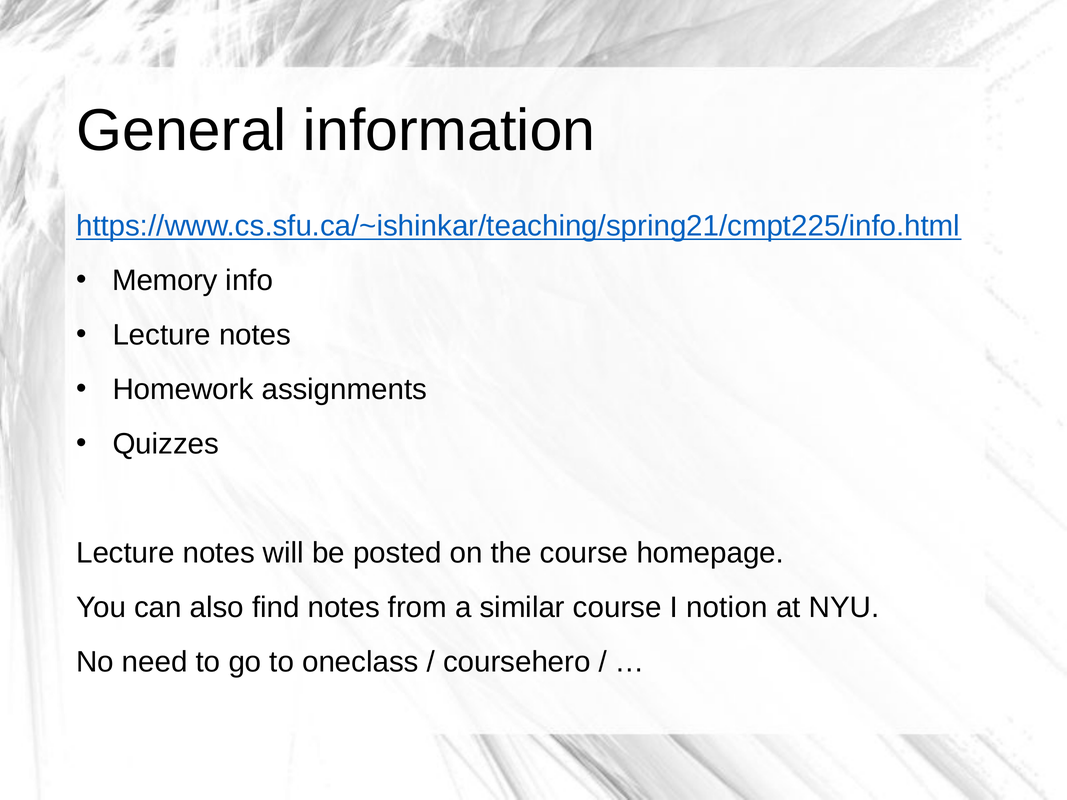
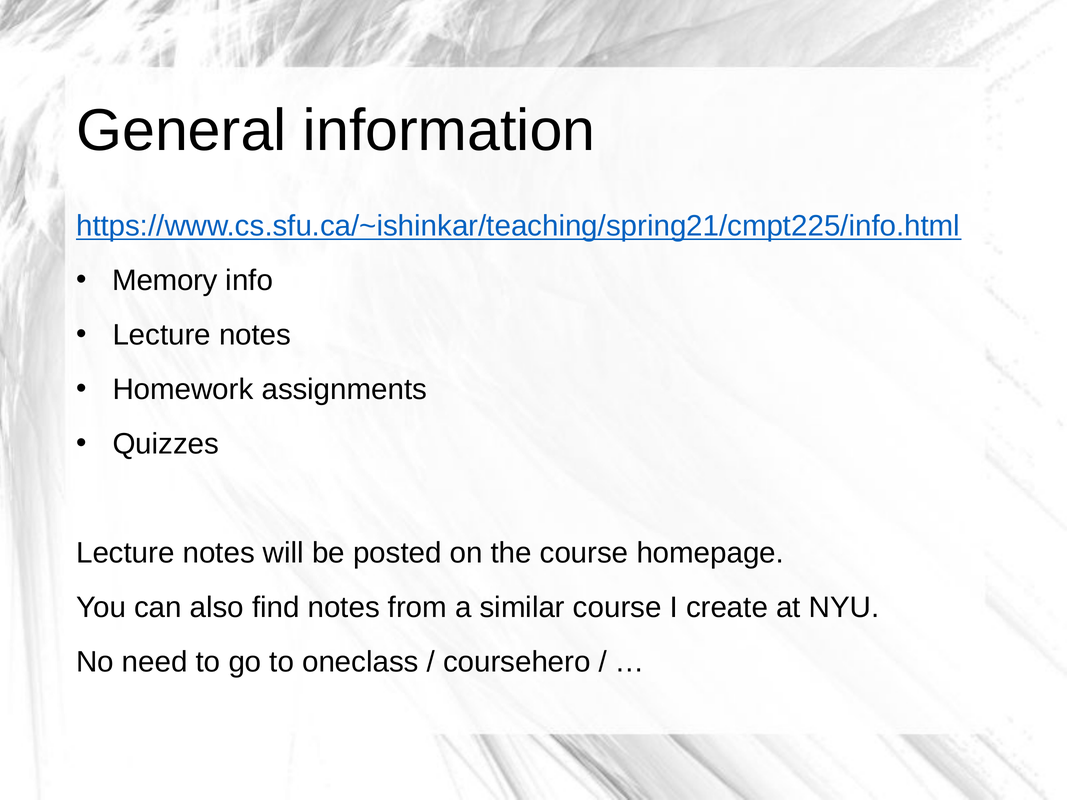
notion: notion -> create
